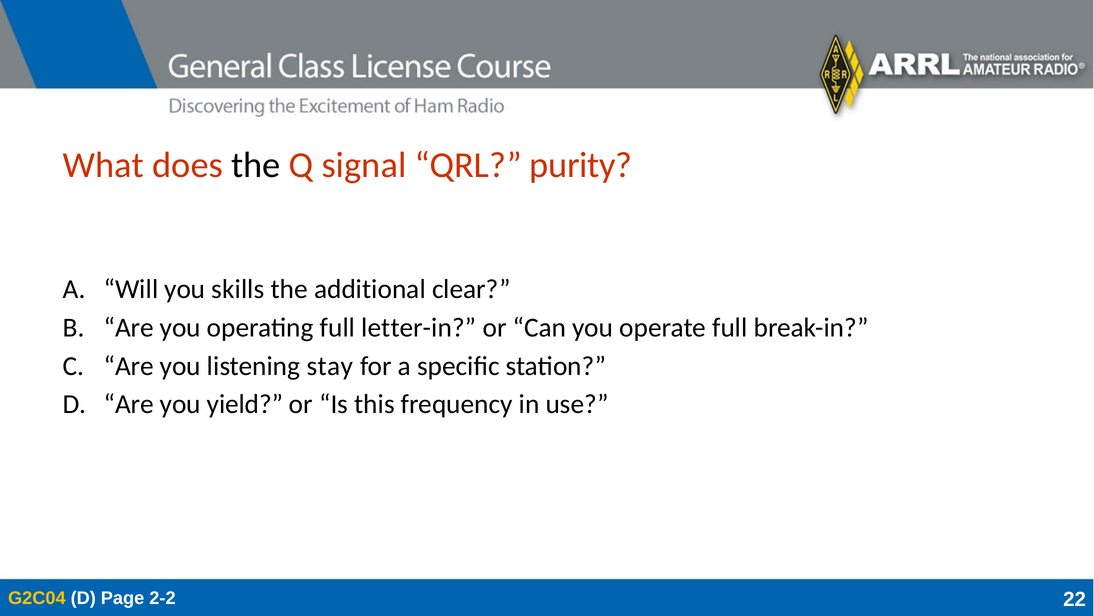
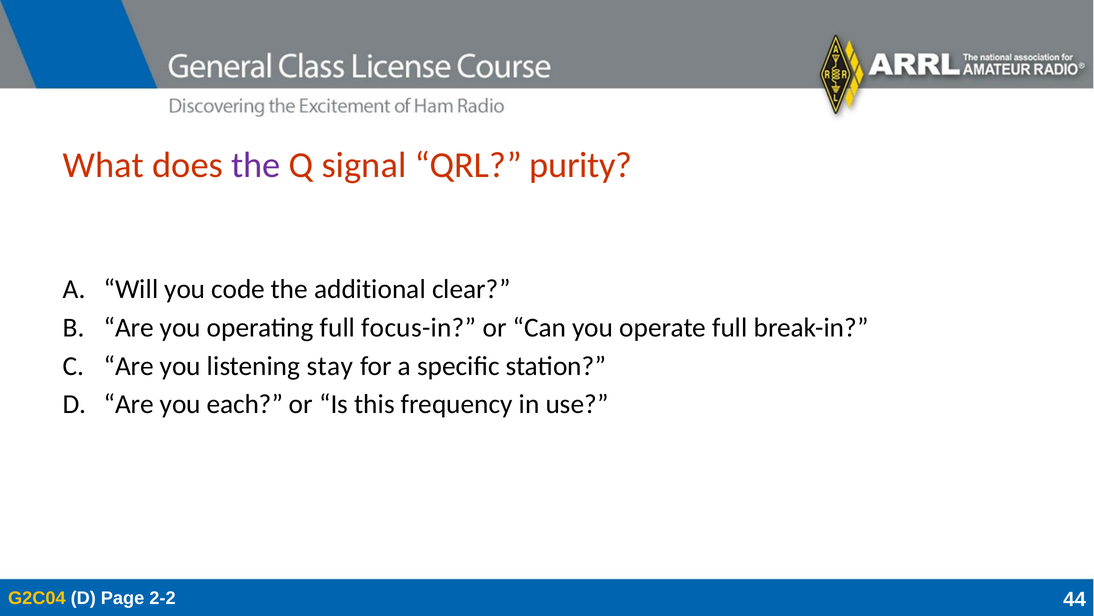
the at (256, 165) colour: black -> purple
skills: skills -> code
letter-in: letter-in -> focus-in
yield: yield -> each
22: 22 -> 44
